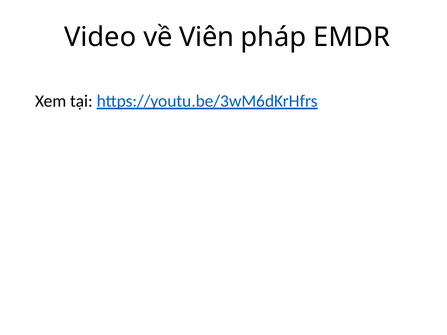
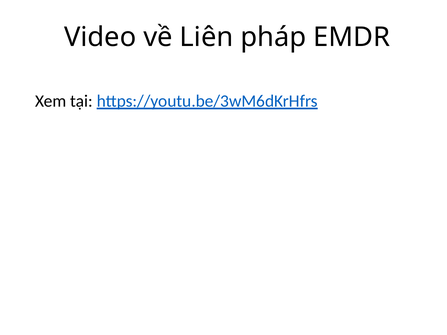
Viên: Viên -> Liên
